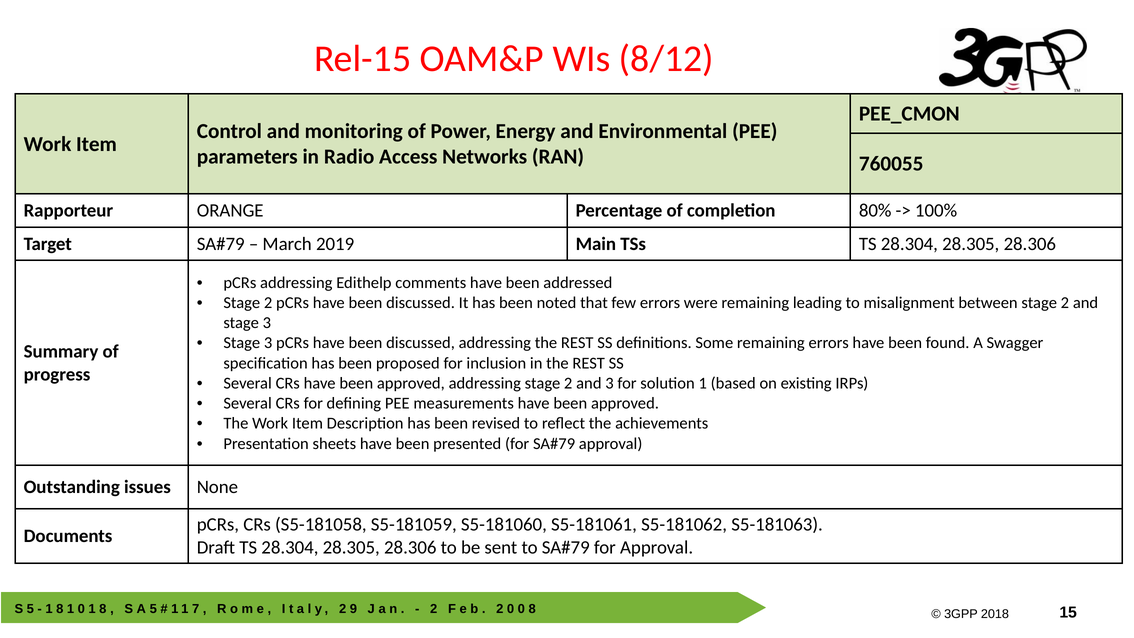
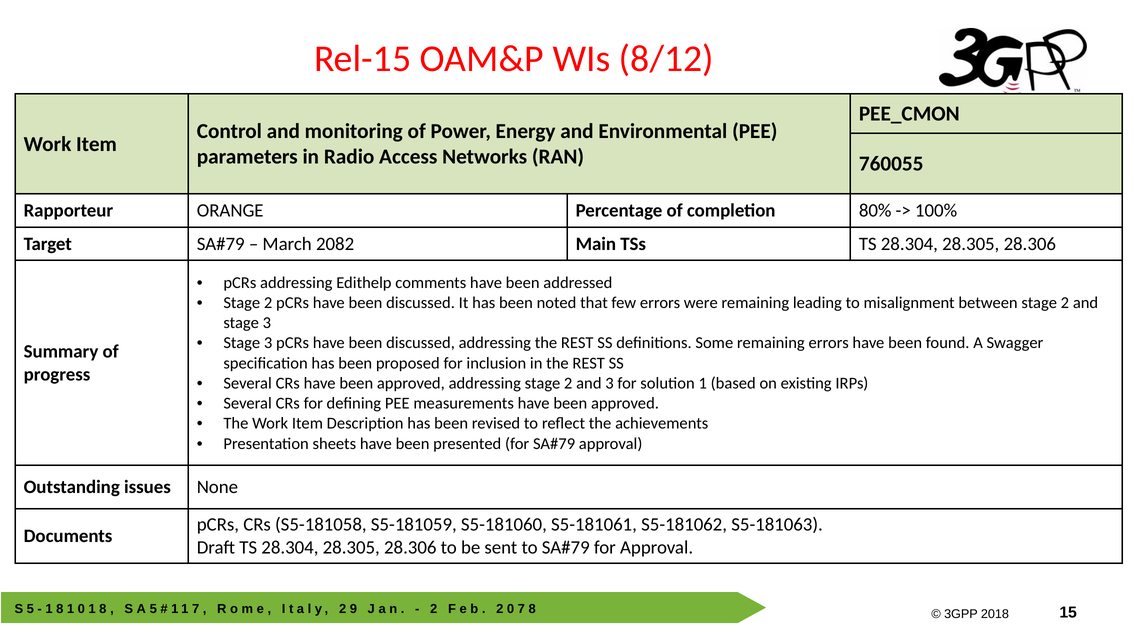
2019: 2019 -> 2082
0 at (521, 609): 0 -> 7
